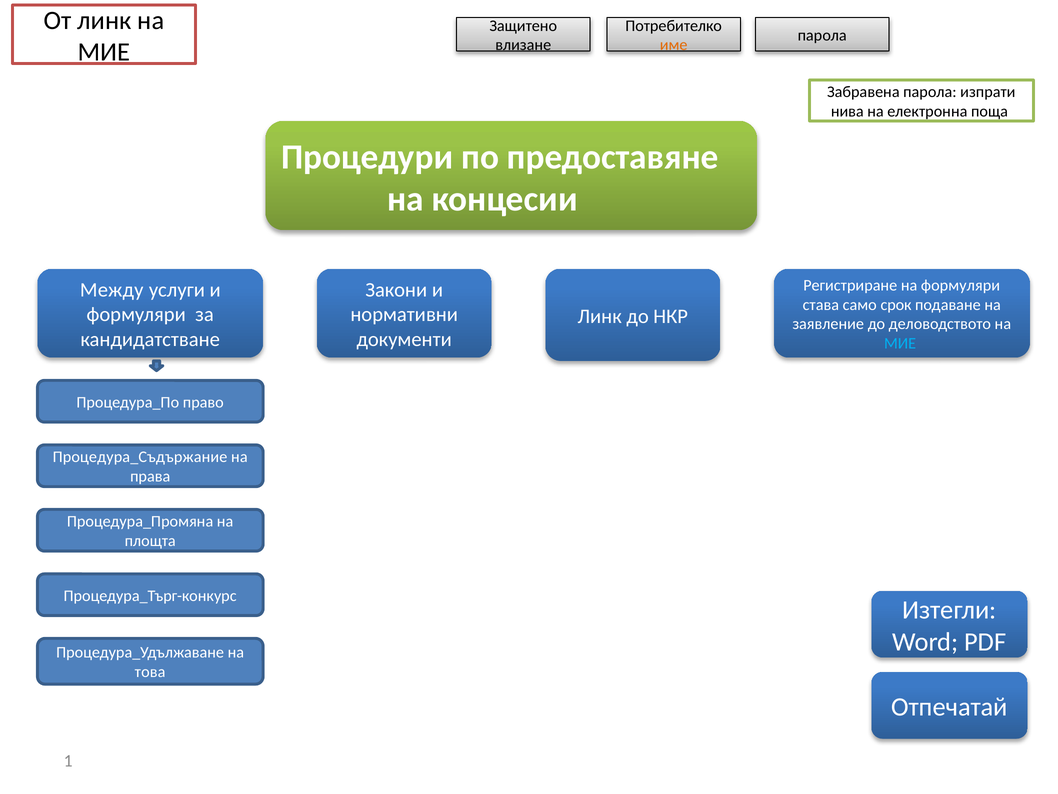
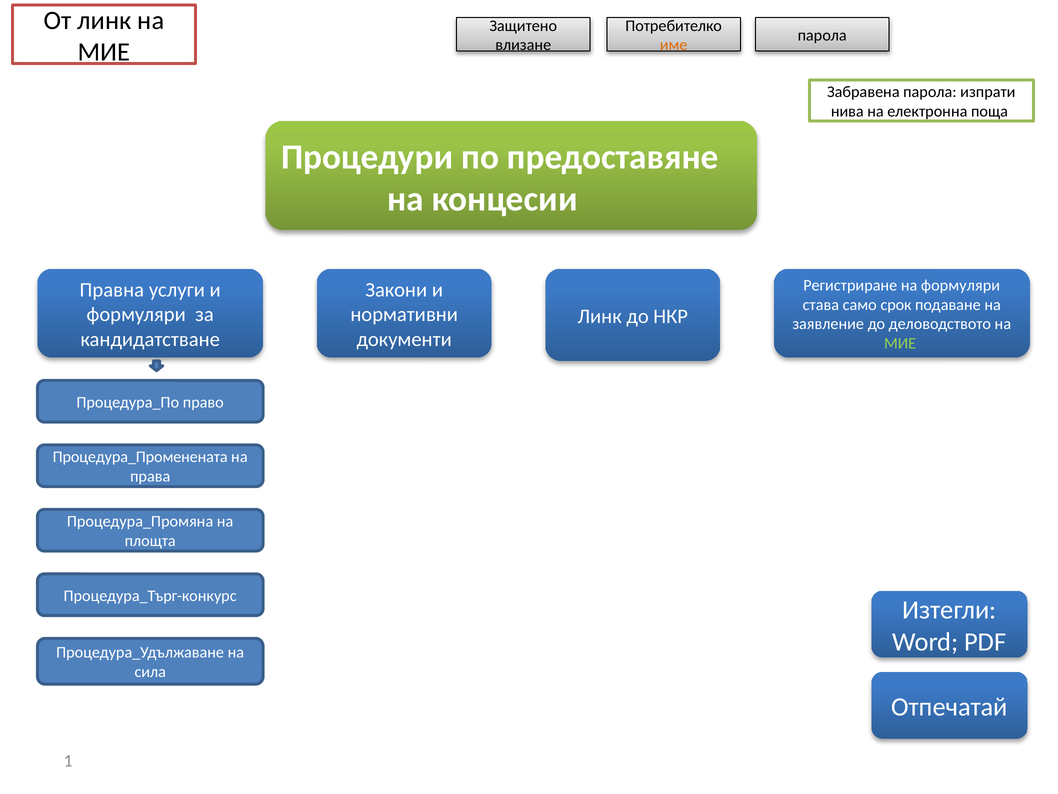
Между: Между -> Правна
МИЕ at (900, 343) colour: light blue -> light green
Процедура_Съдържание: Процедура_Съдържание -> Процедура_Променената
това: това -> сила
